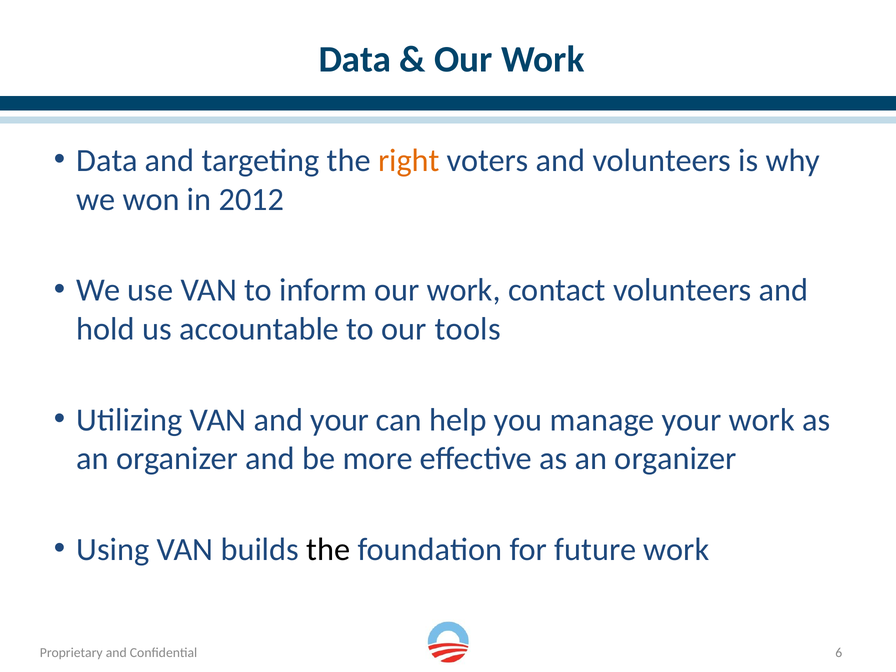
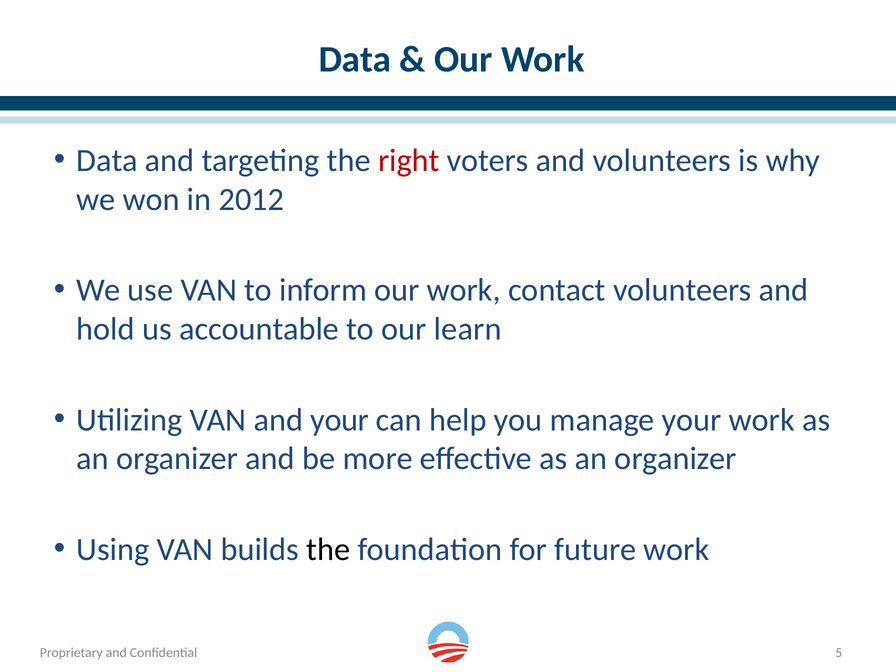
right colour: orange -> red
tools: tools -> learn
6: 6 -> 5
